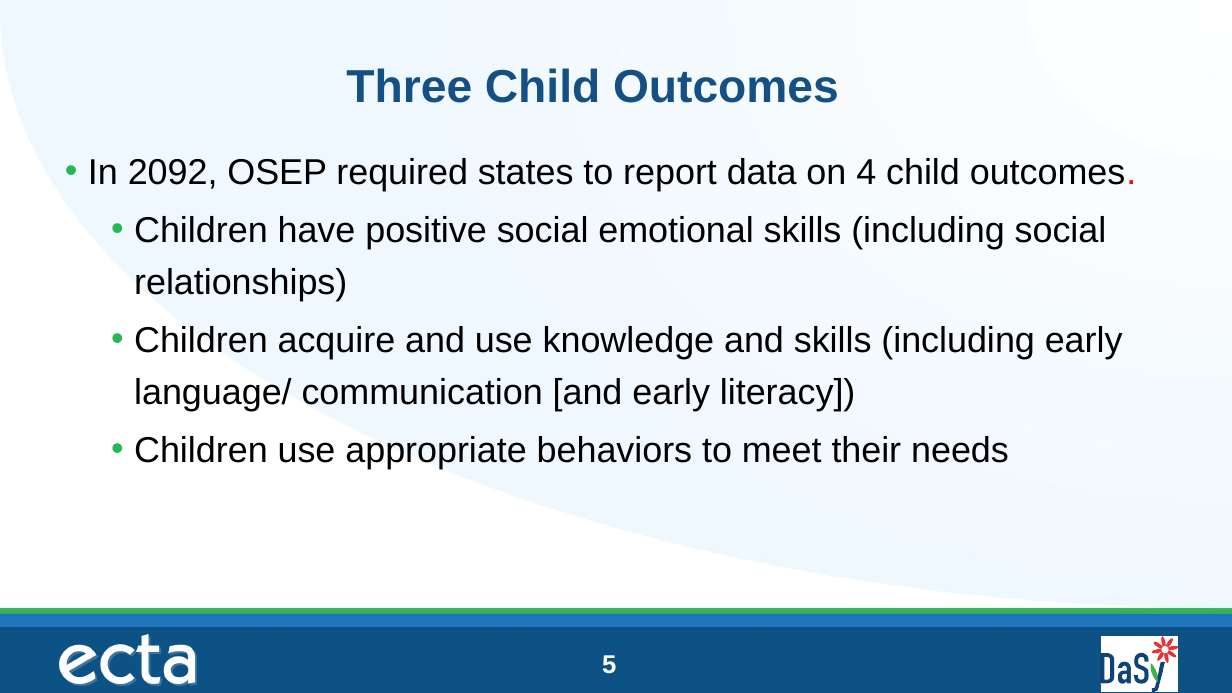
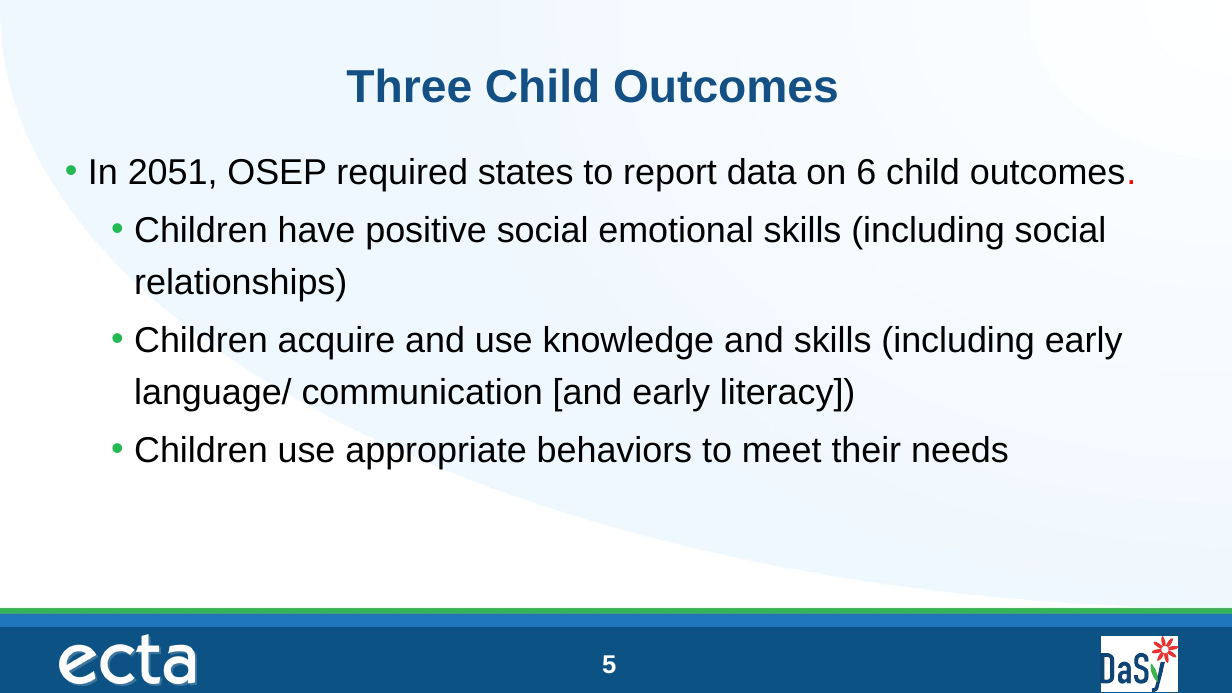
2092: 2092 -> 2051
4: 4 -> 6
